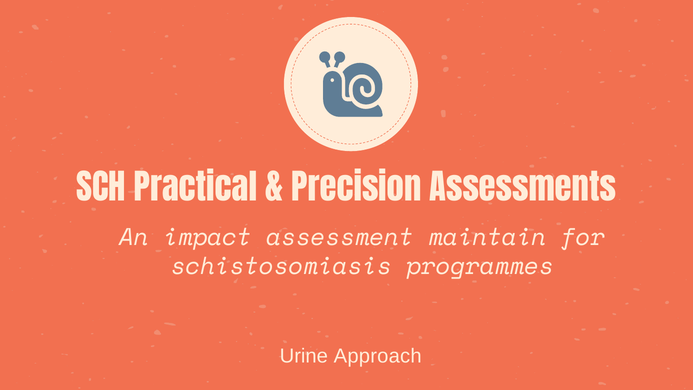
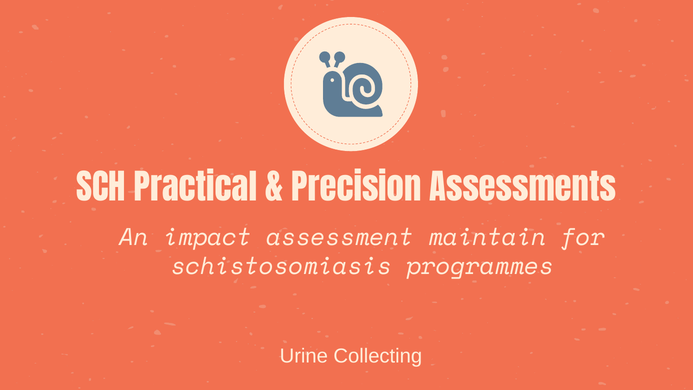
Approach: Approach -> Collecting
